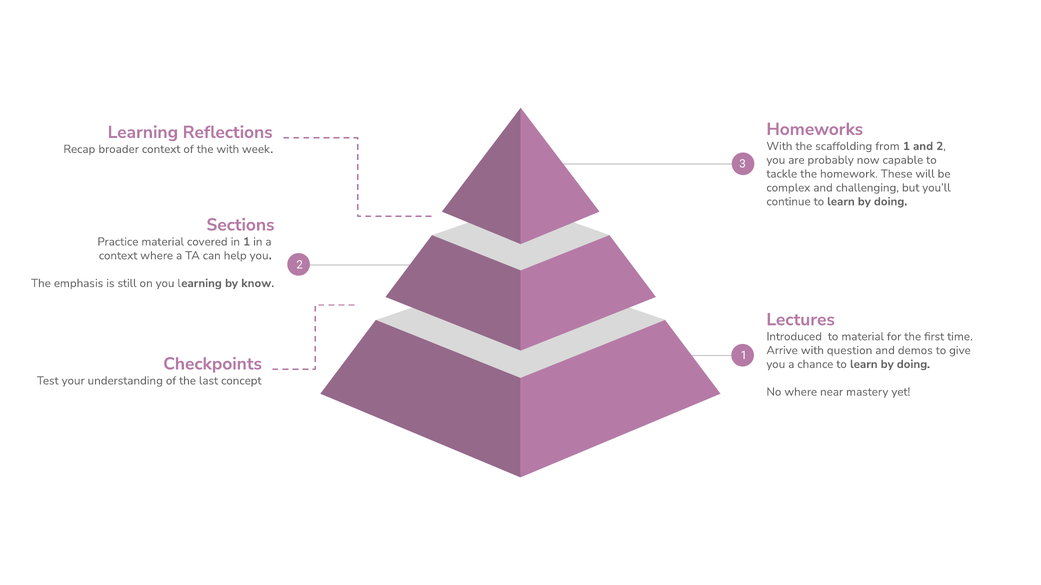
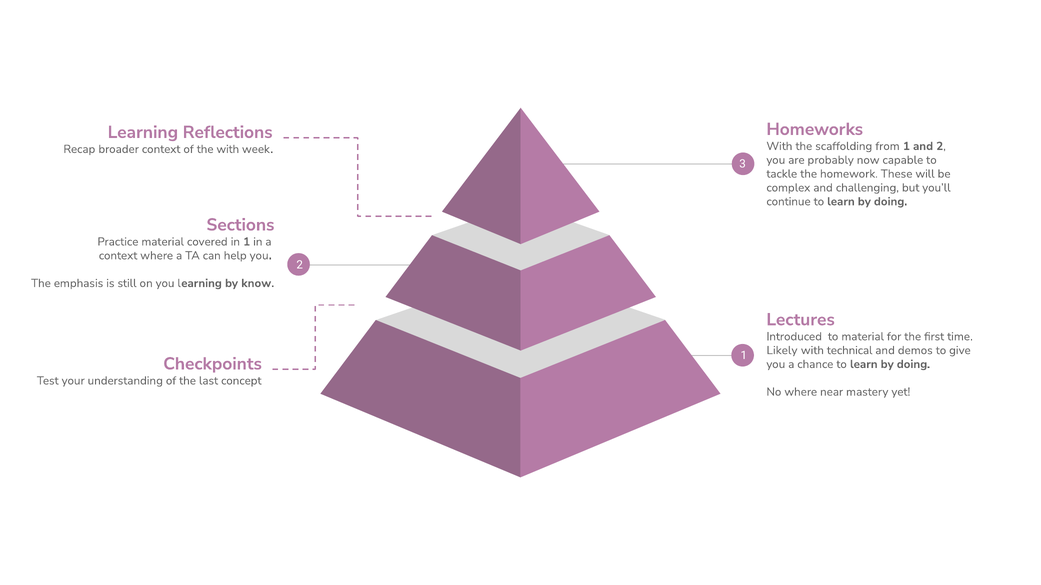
Arrive: Arrive -> Likely
question: question -> technical
